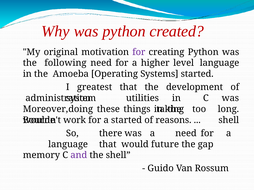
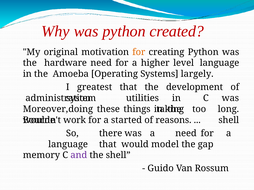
for at (139, 52) colour: purple -> orange
following: following -> hardware
Systems started: started -> largely
future: future -> model
